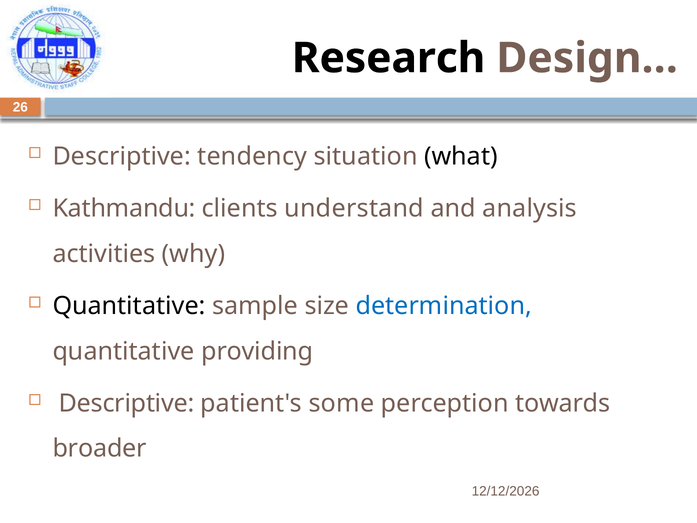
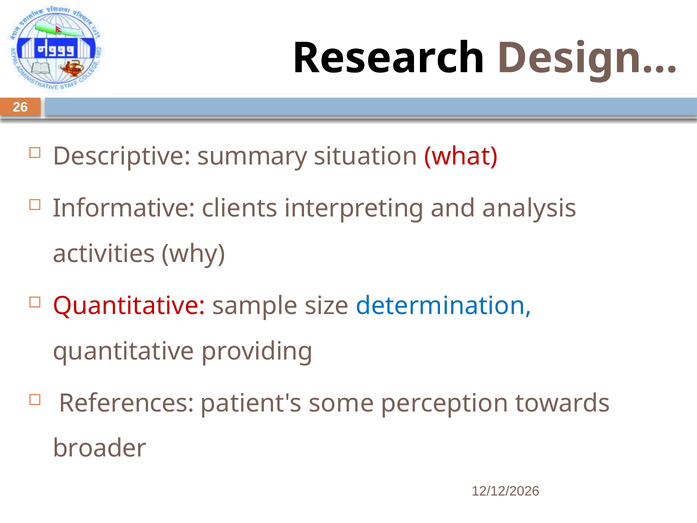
tendency: tendency -> summary
what colour: black -> red
Kathmandu: Kathmandu -> Informative
understand: understand -> interpreting
Quantitative at (129, 306) colour: black -> red
Descriptive at (127, 403): Descriptive -> References
